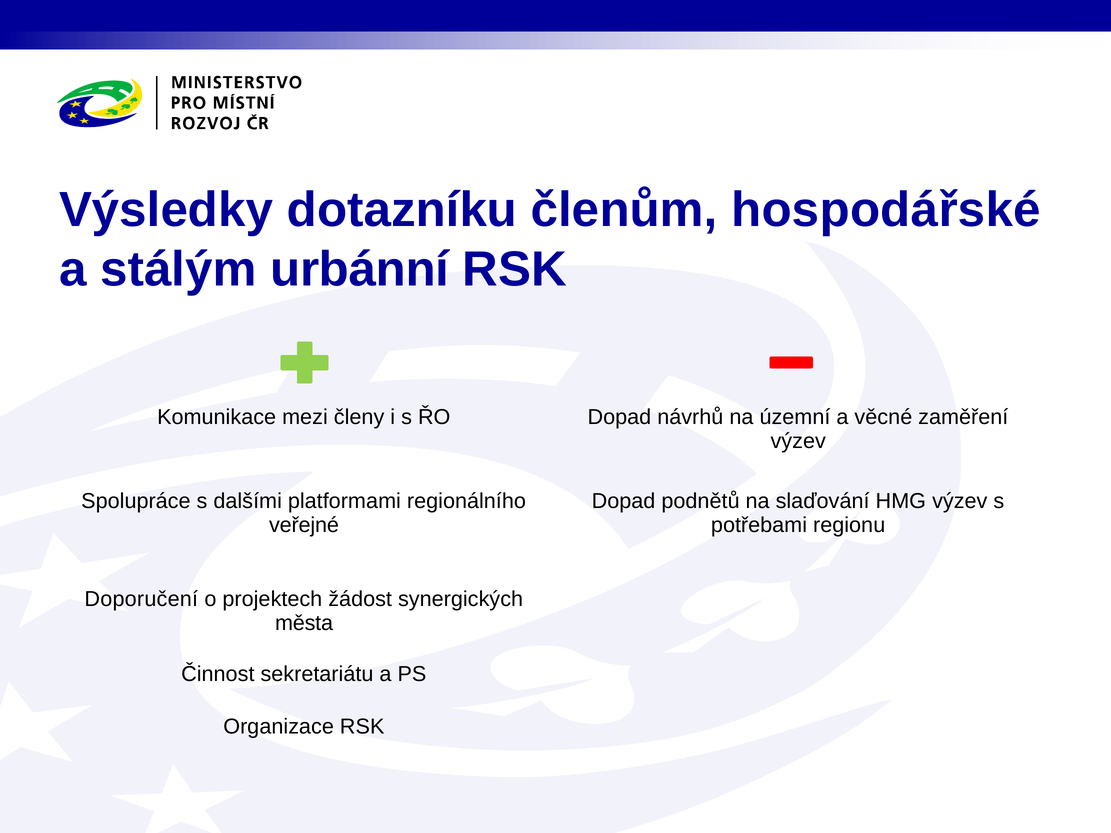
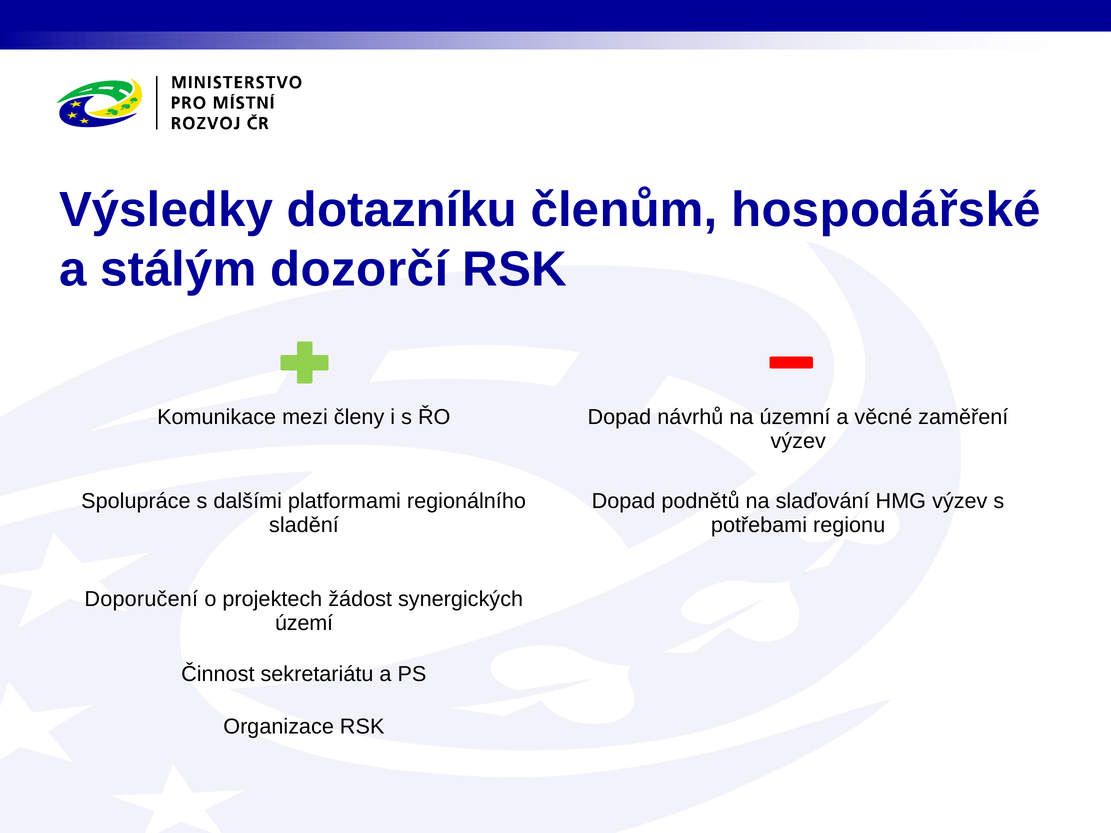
urbánní: urbánní -> dozorčí
veřejné: veřejné -> sladění
města: města -> území
